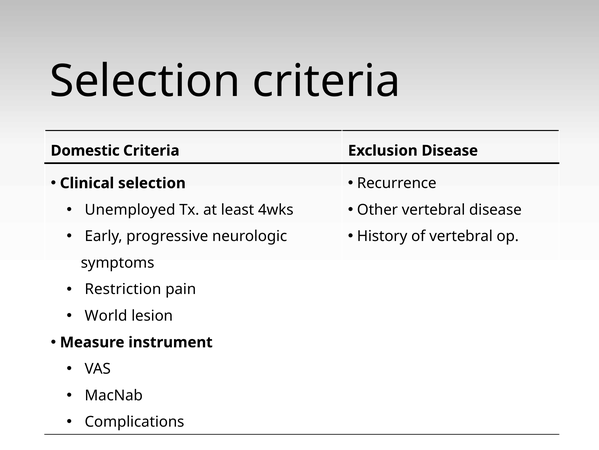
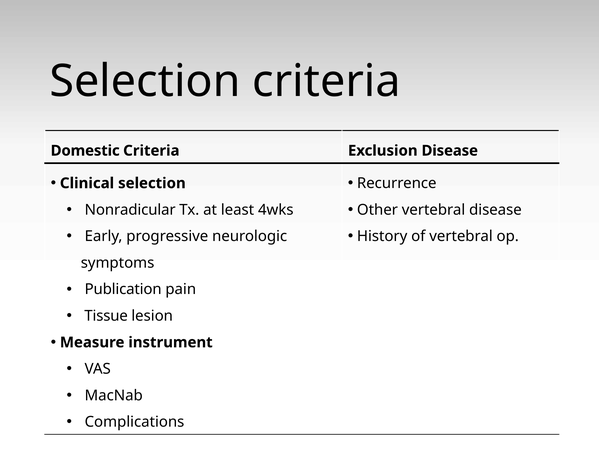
Unemployed: Unemployed -> Nonradicular
Restriction: Restriction -> Publication
World: World -> Tissue
